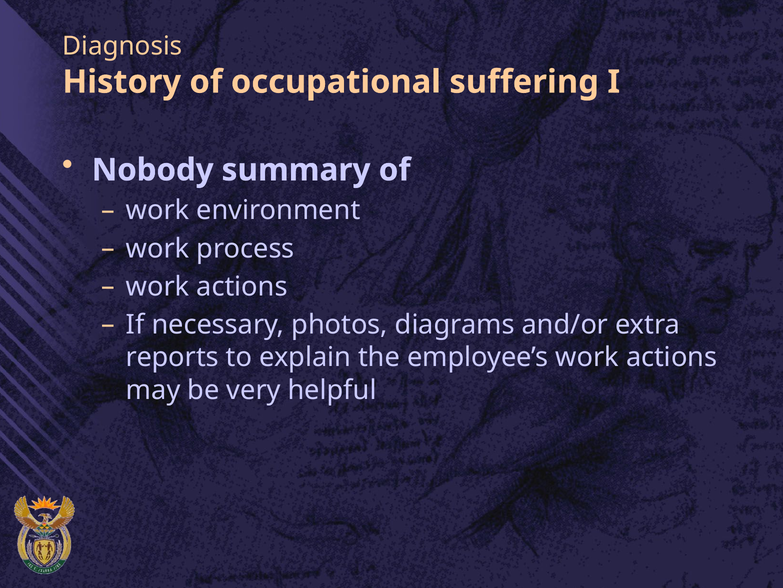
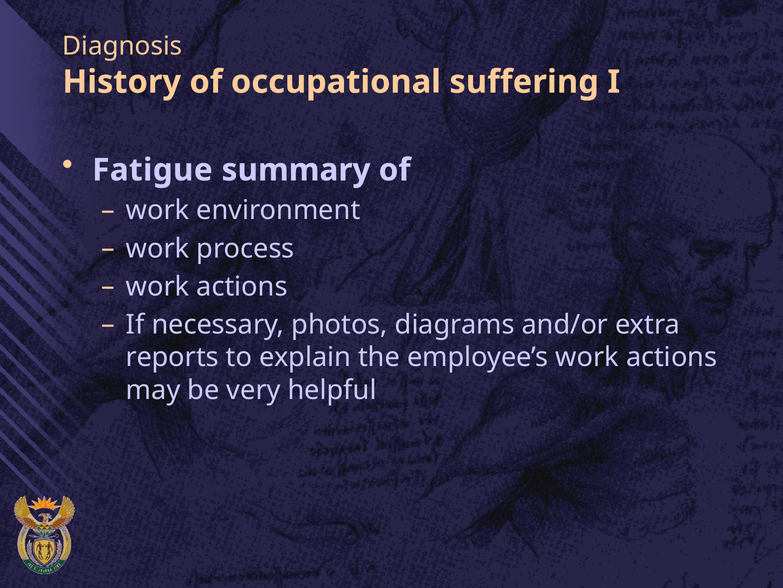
Nobody: Nobody -> Fatigue
